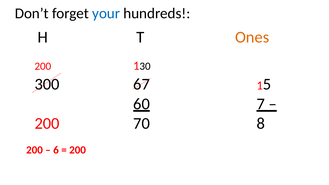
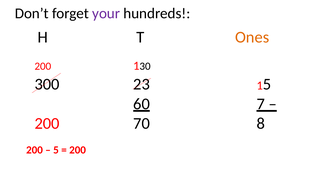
your colour: blue -> purple
67: 67 -> 23
6 at (56, 150): 6 -> 5
